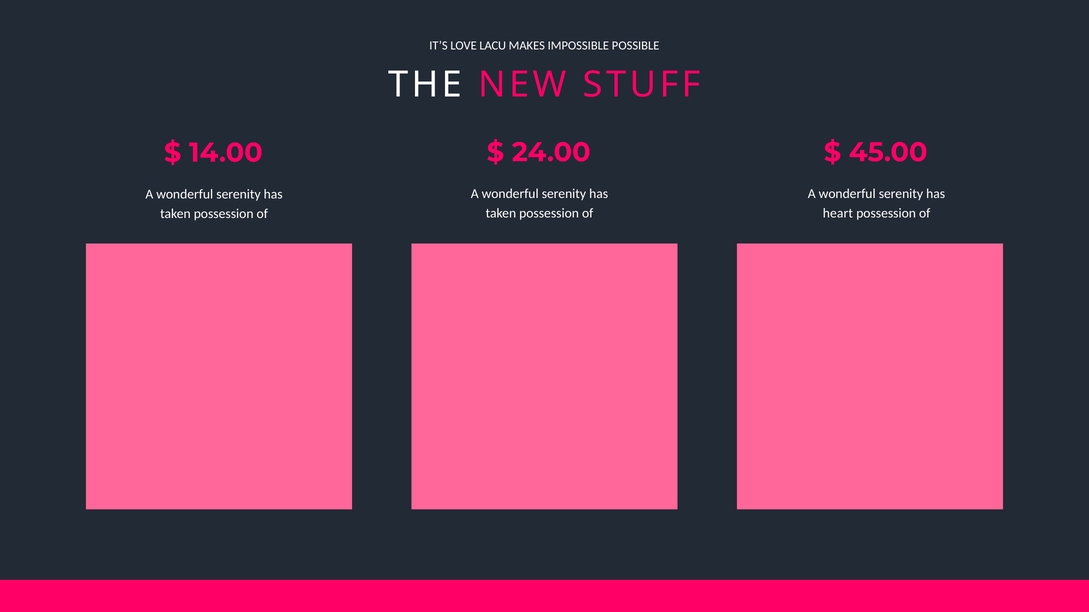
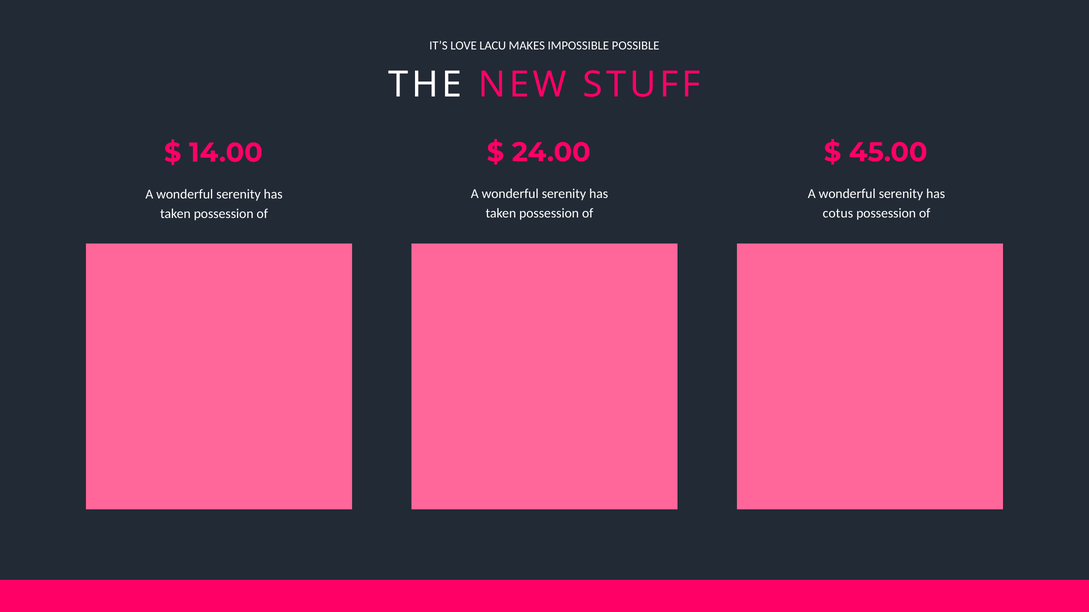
heart: heart -> cotus
